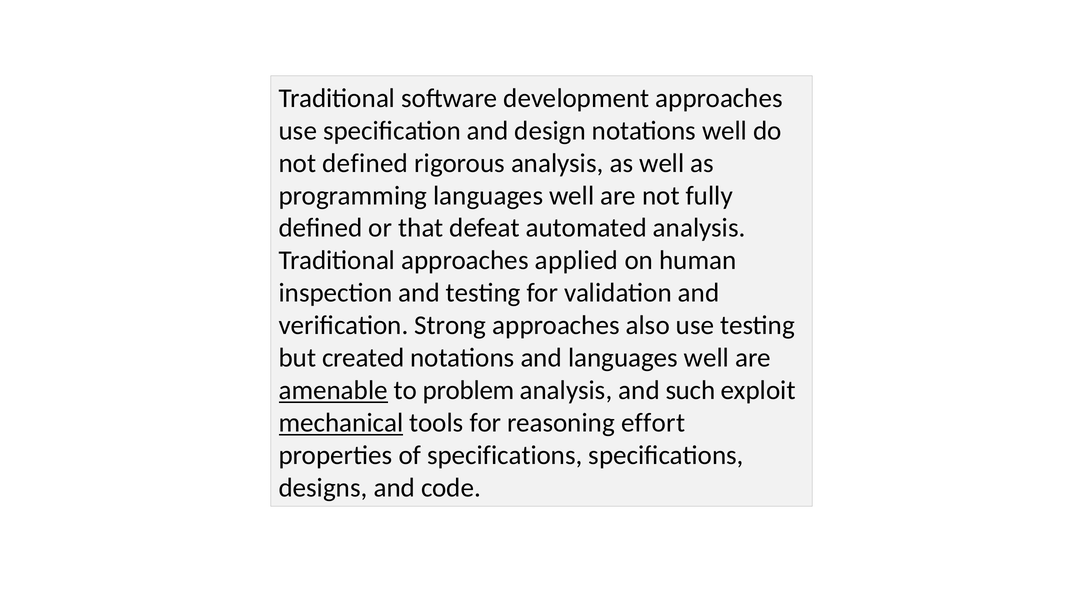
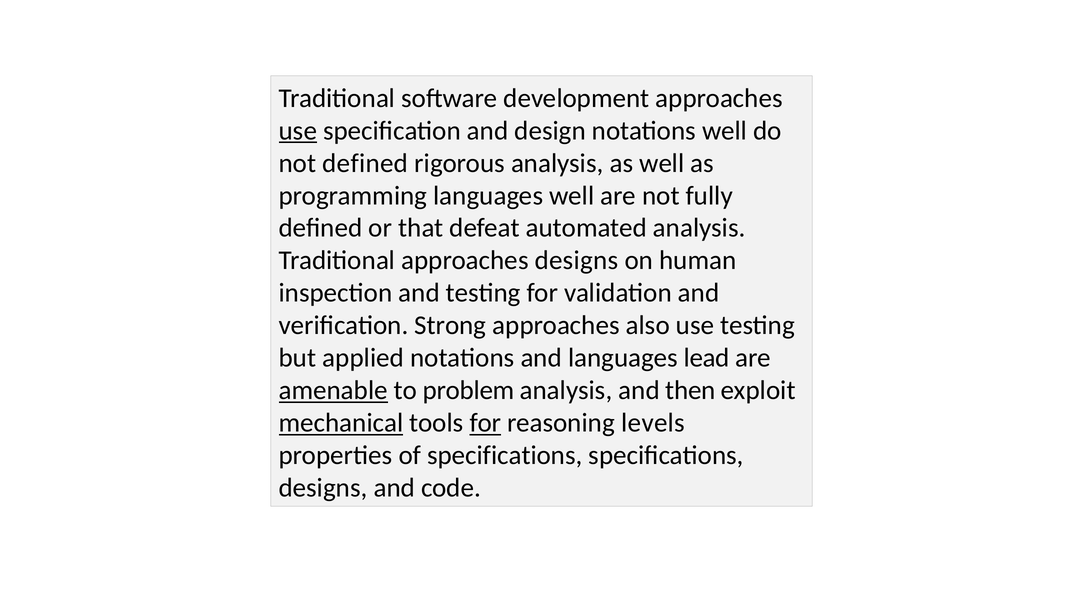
use at (298, 131) underline: none -> present
approaches applied: applied -> designs
created: created -> applied
and languages well: well -> lead
such: such -> then
for at (485, 423) underline: none -> present
effort: effort -> levels
